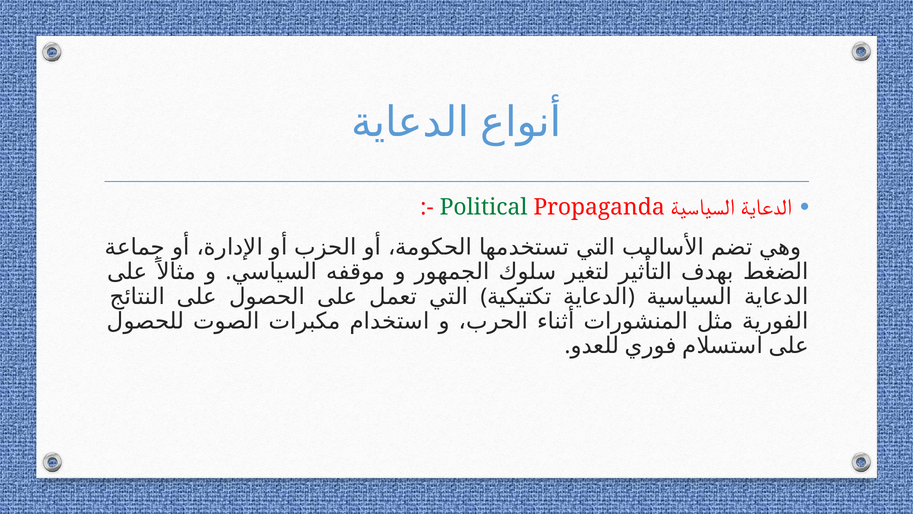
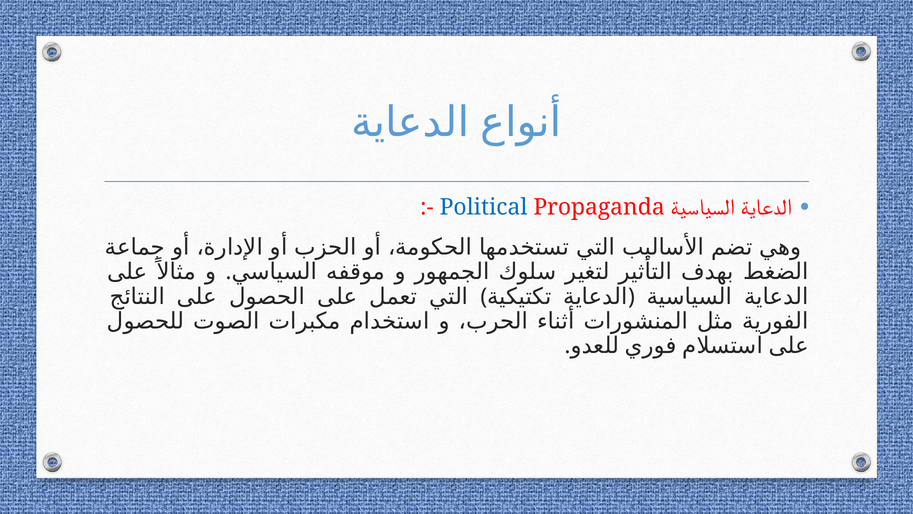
Political colour: green -> blue
